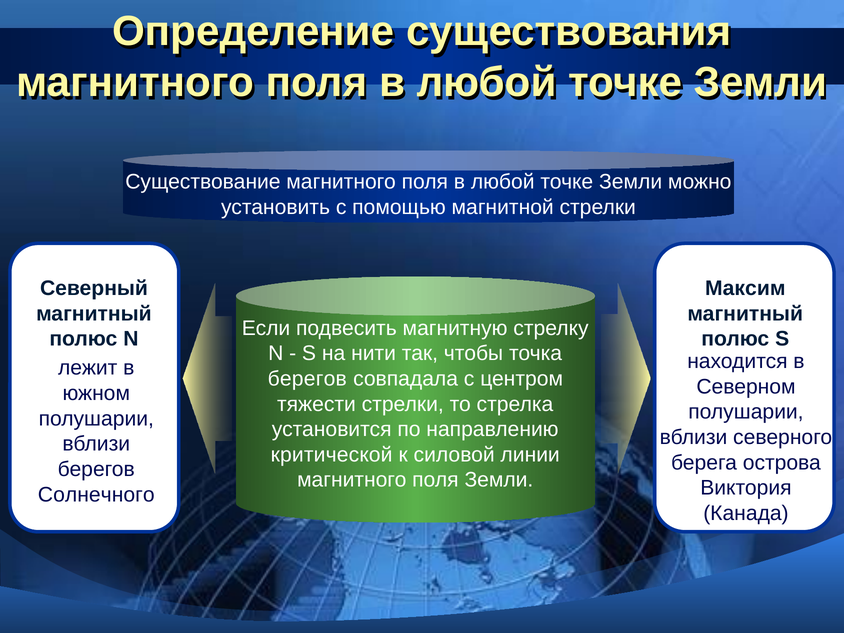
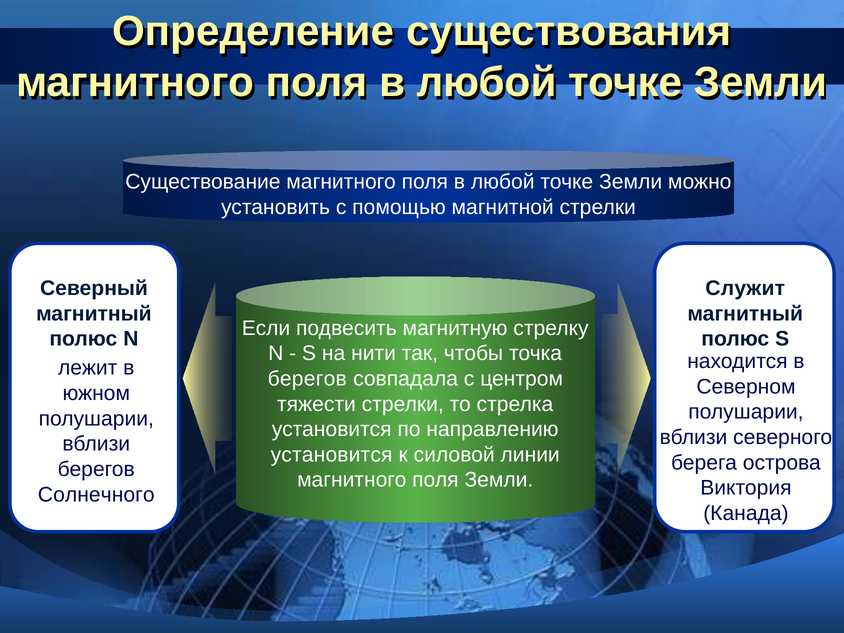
Максим: Максим -> Служит
критической at (332, 455): критической -> установится
